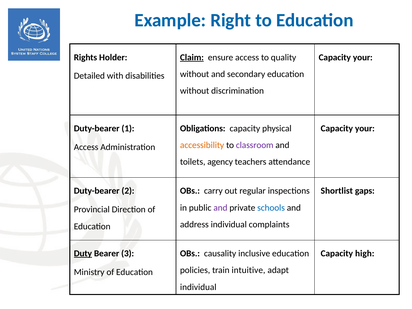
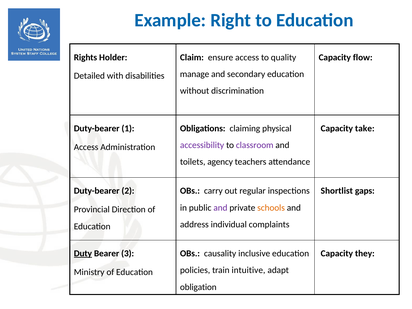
Claim underline: present -> none
your at (363, 57): your -> flow
without at (195, 74): without -> manage
Obligations capacity: capacity -> claiming
your at (365, 128): your -> take
accessibility colour: orange -> purple
schools colour: blue -> orange
high: high -> they
individual at (198, 287): individual -> obligation
